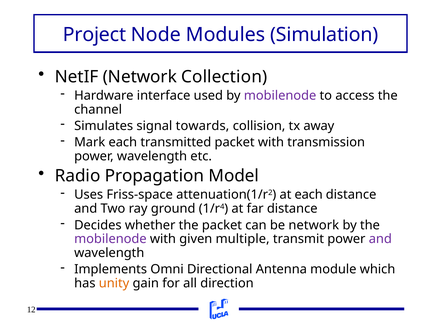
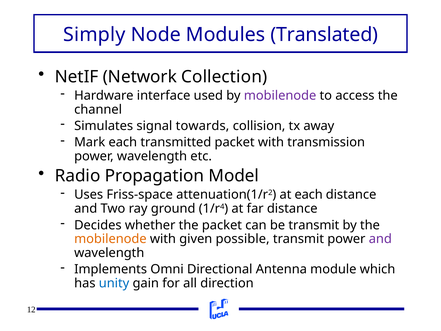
Project: Project -> Simply
Simulation: Simulation -> Translated
be network: network -> transmit
mobilenode at (110, 239) colour: purple -> orange
multiple: multiple -> possible
unity colour: orange -> blue
